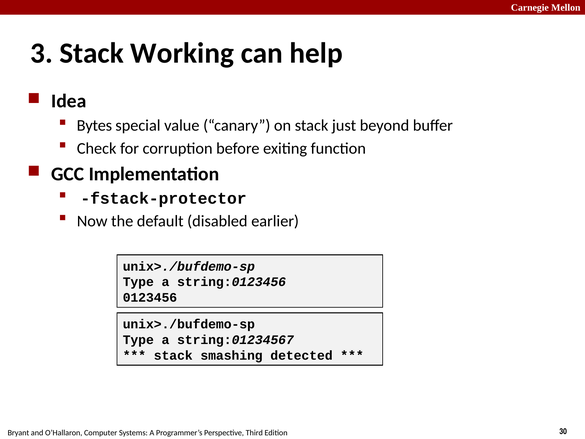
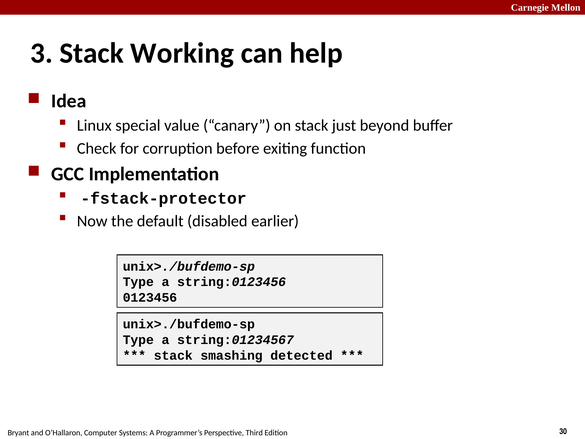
Bytes: Bytes -> Linux
